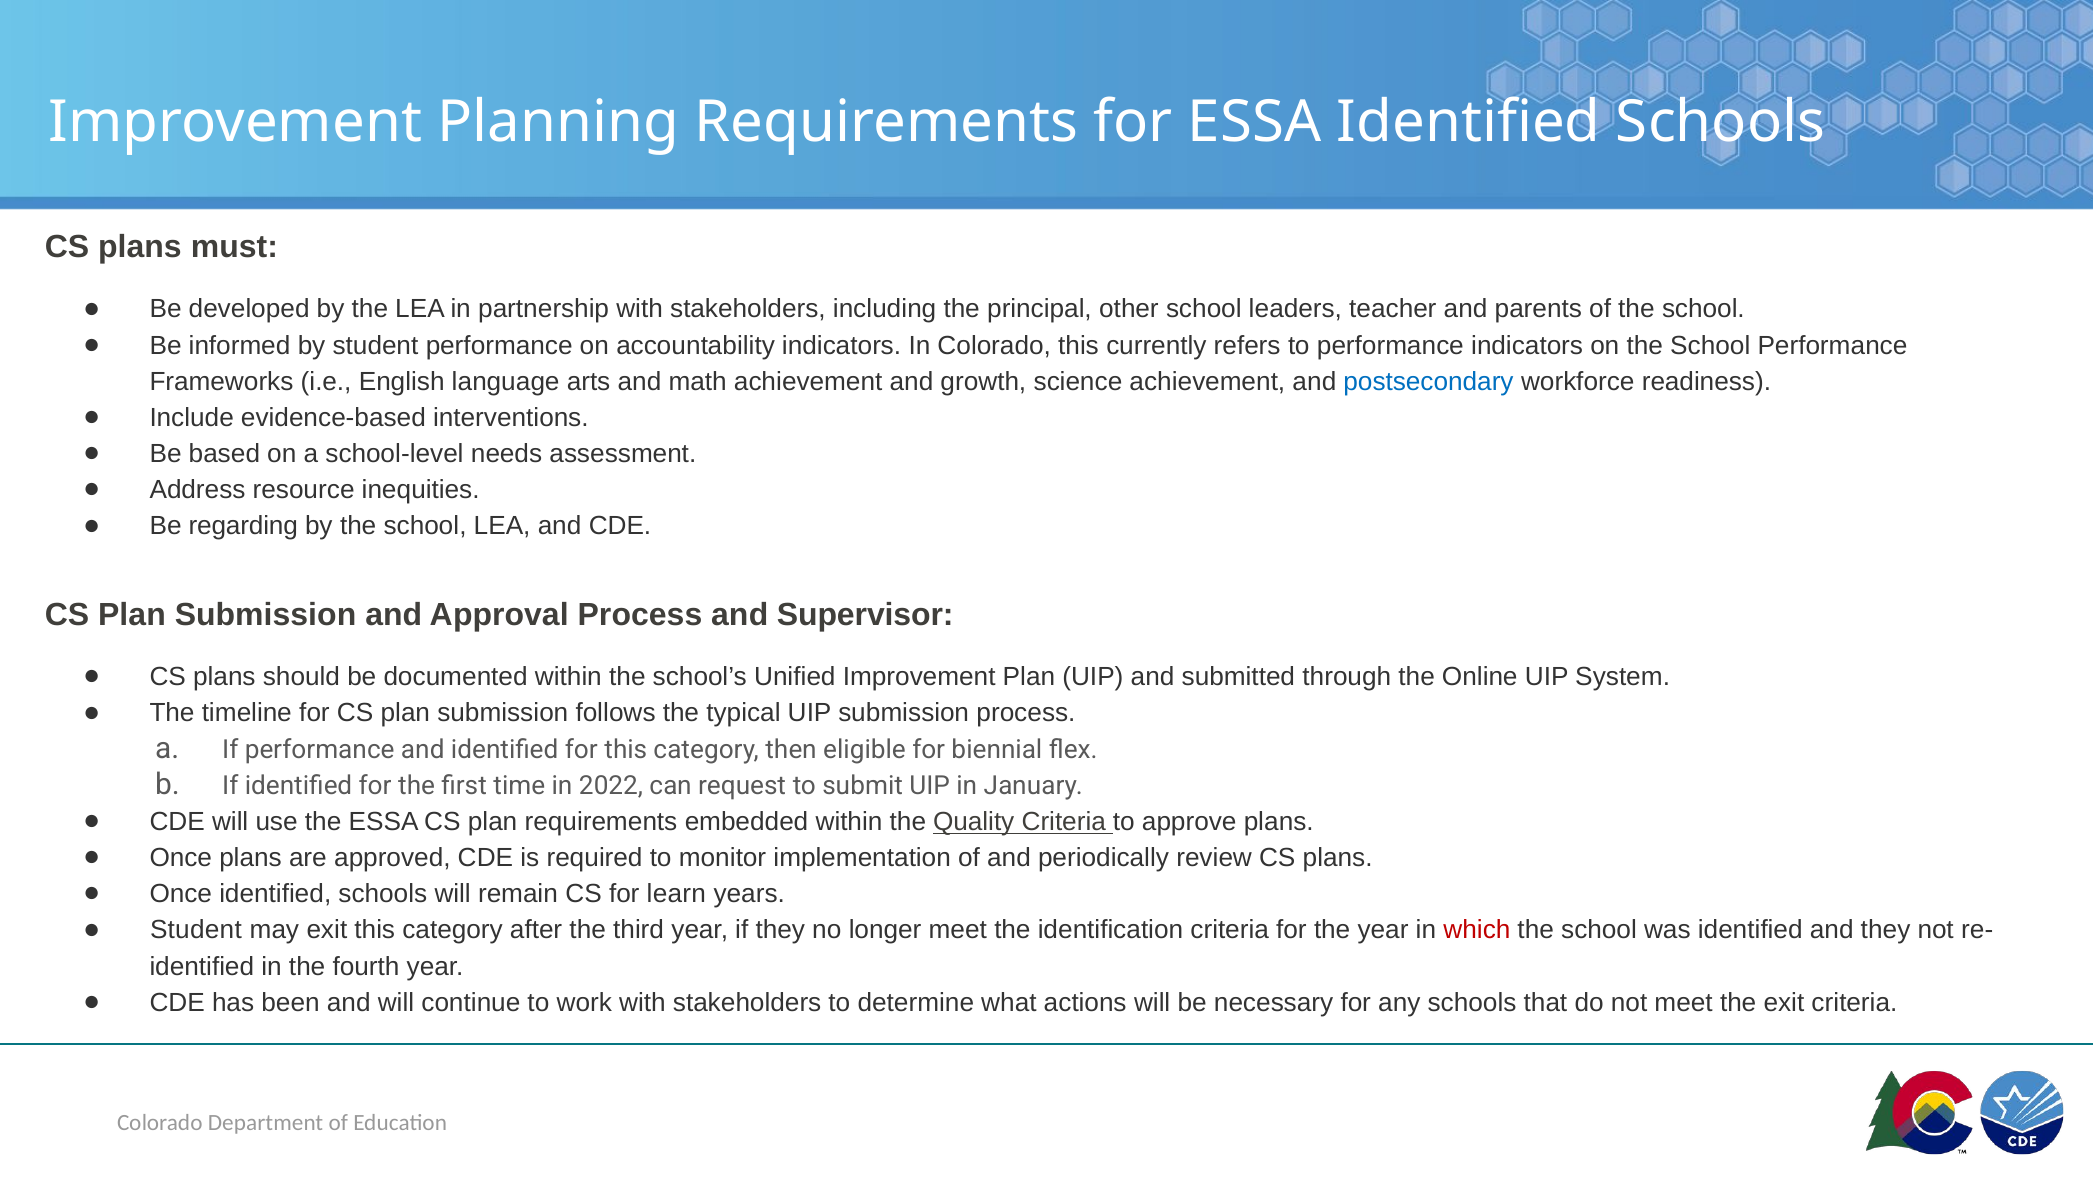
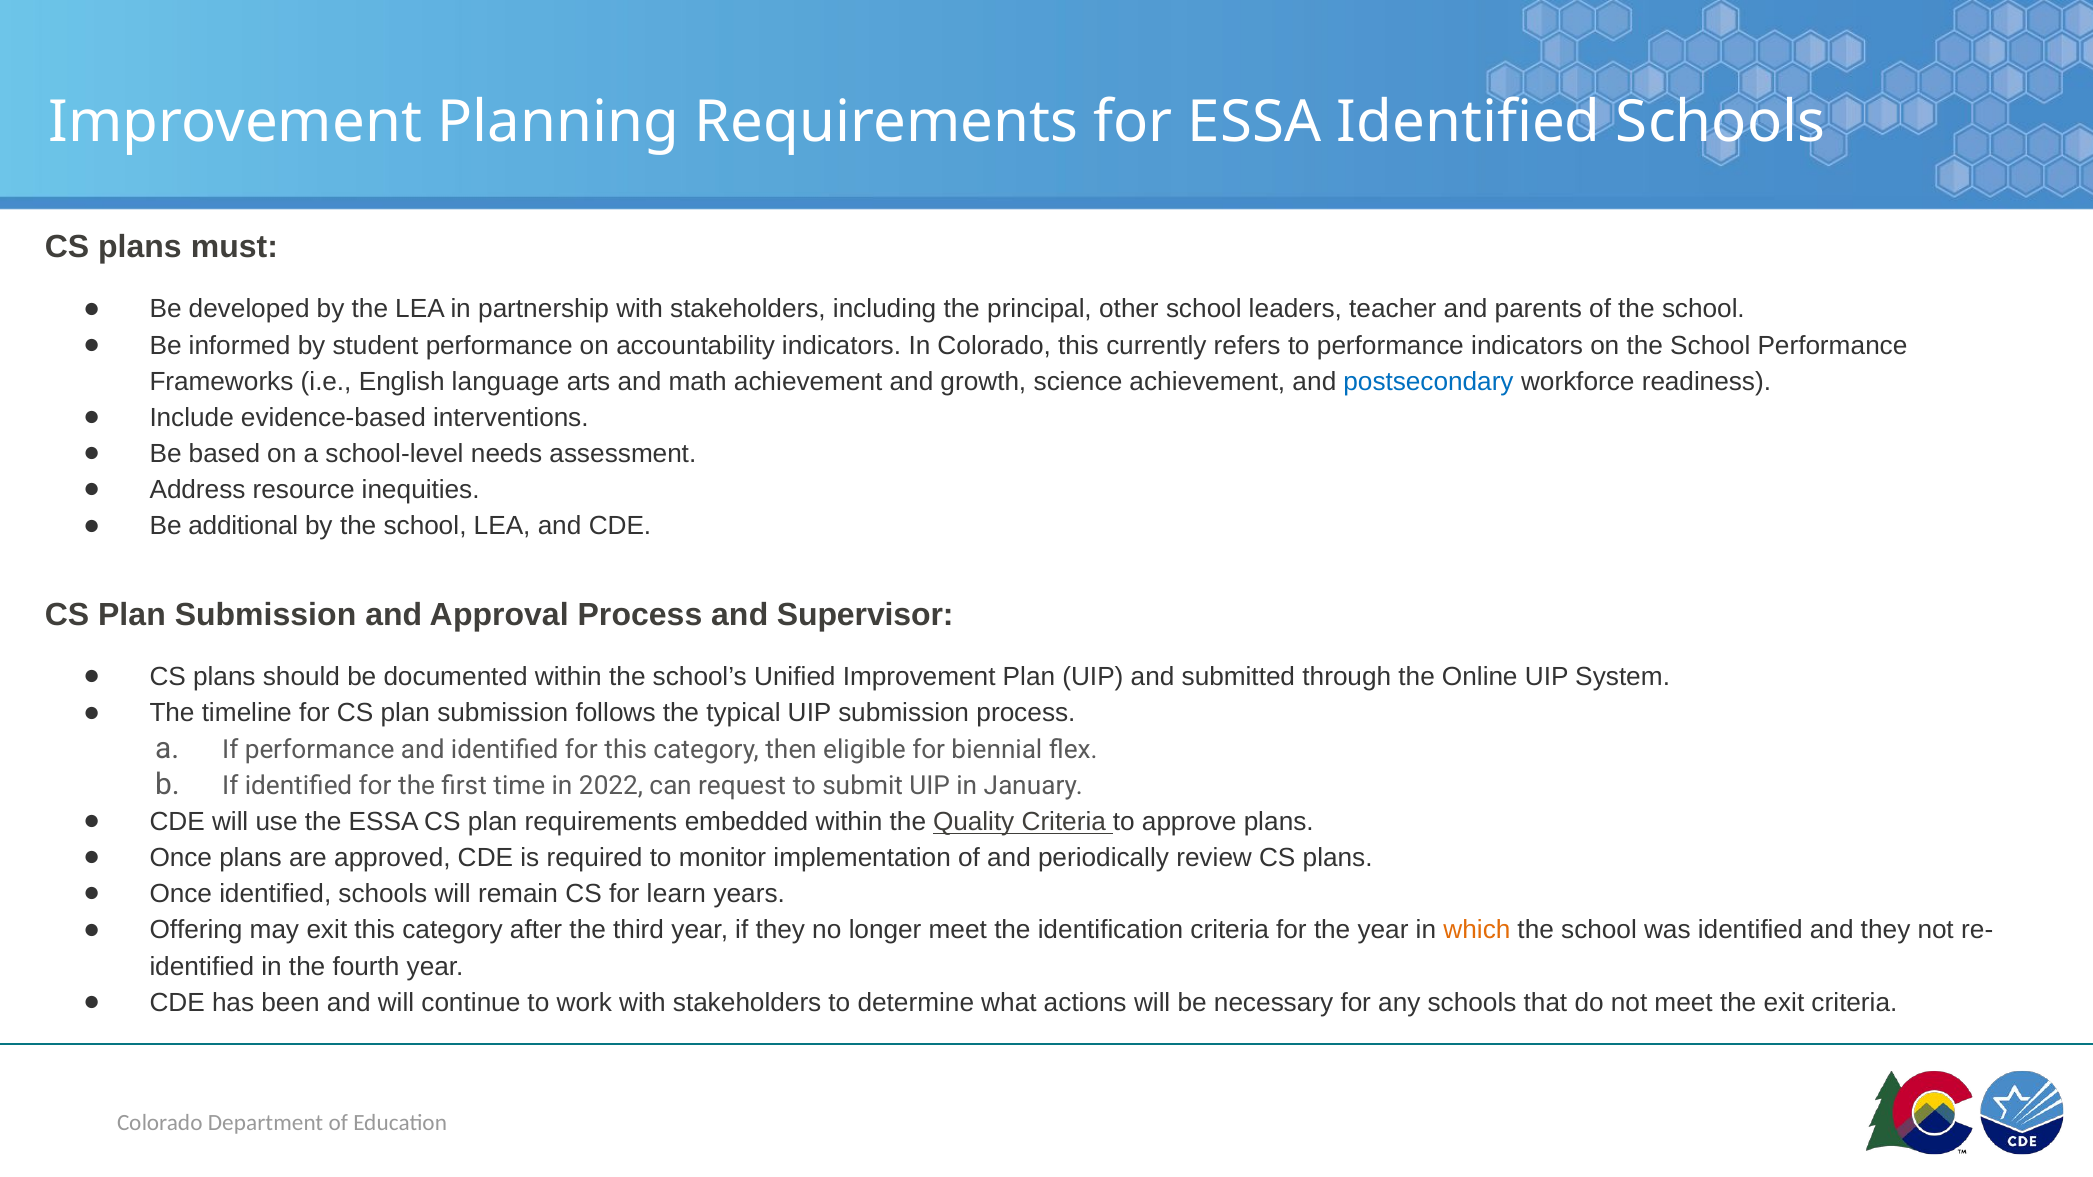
regarding: regarding -> additional
Student at (196, 931): Student -> Offering
which colour: red -> orange
